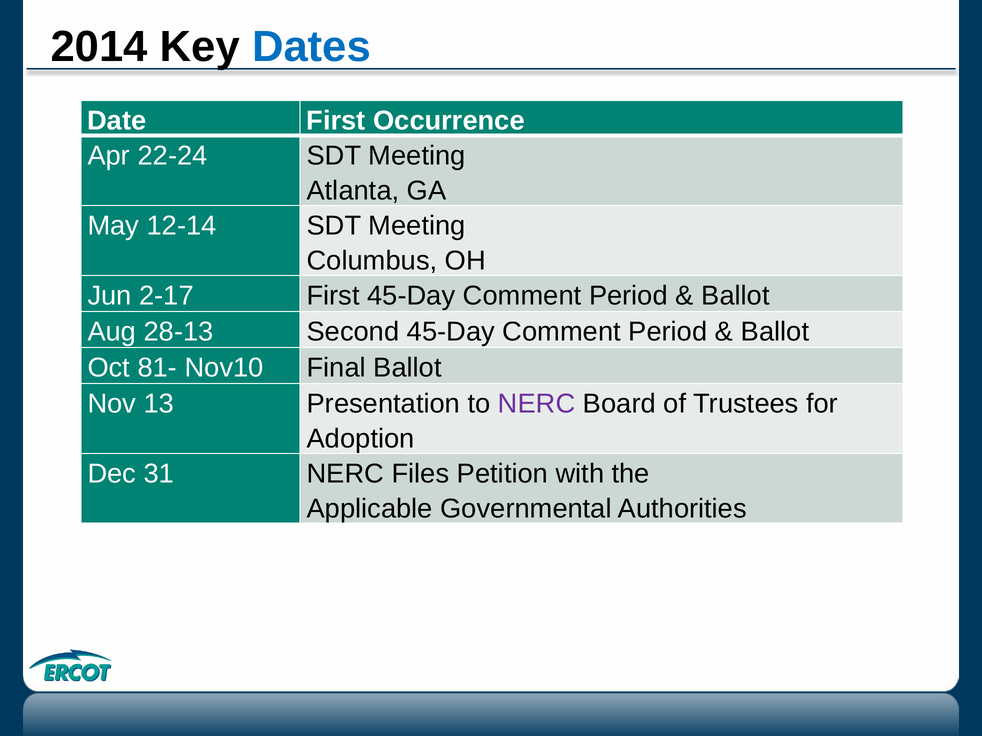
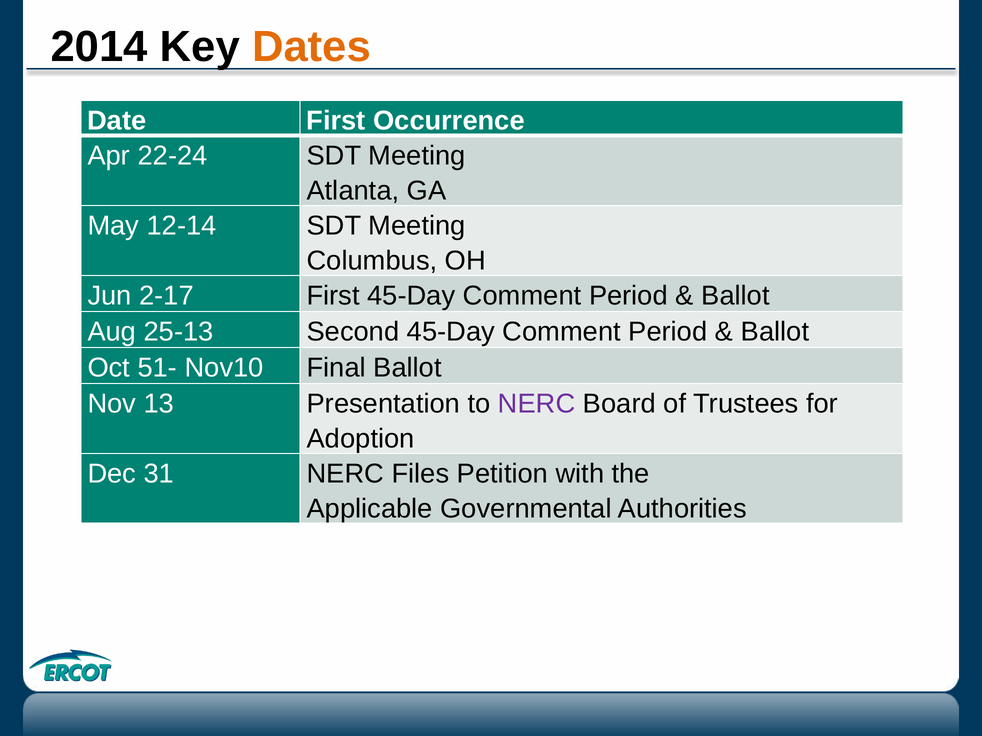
Dates colour: blue -> orange
28-13: 28-13 -> 25-13
81-: 81- -> 51-
